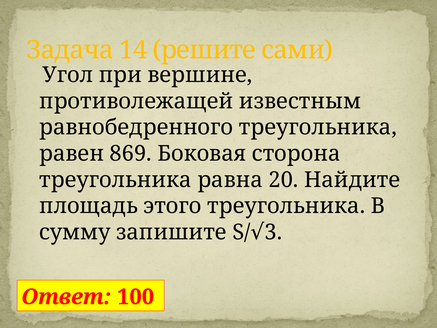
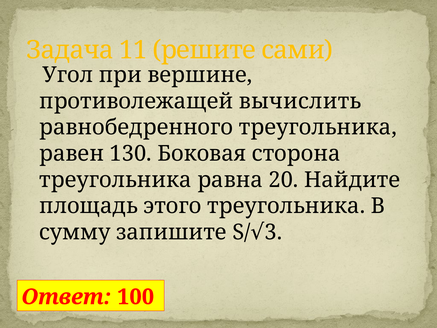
14: 14 -> 11
известным: известным -> вычислить
869: 869 -> 130
